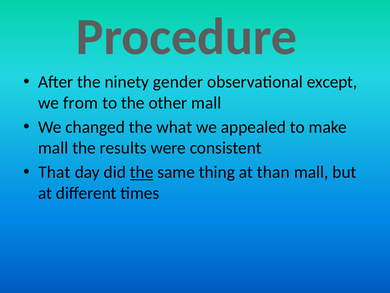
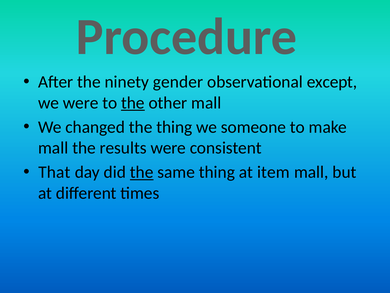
we from: from -> were
the at (133, 103) underline: none -> present
the what: what -> thing
appealed: appealed -> someone
than: than -> item
